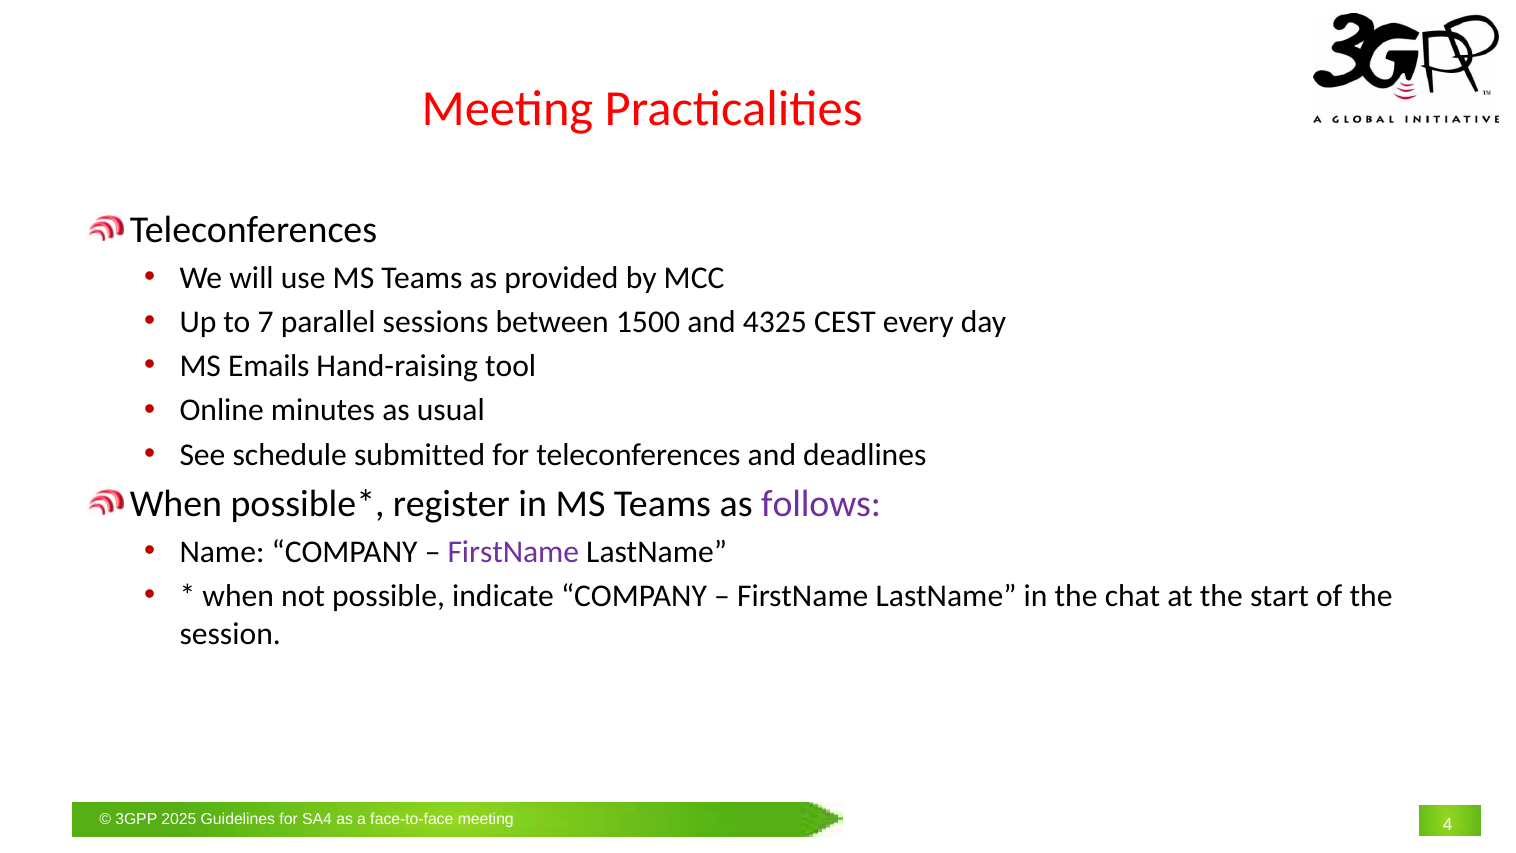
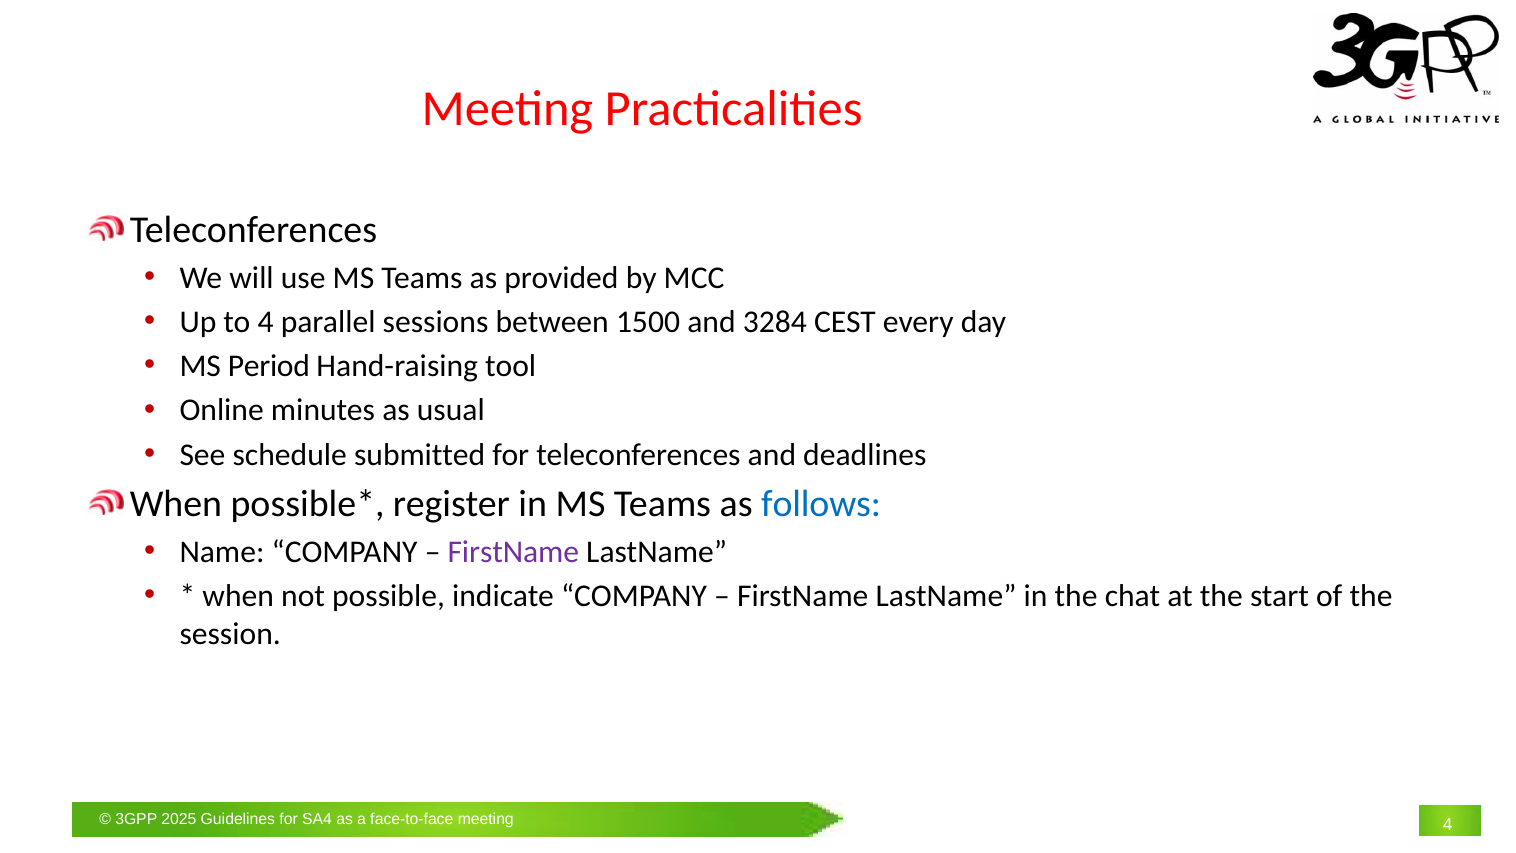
to 7: 7 -> 4
4325: 4325 -> 3284
Emails: Emails -> Period
follows colour: purple -> blue
